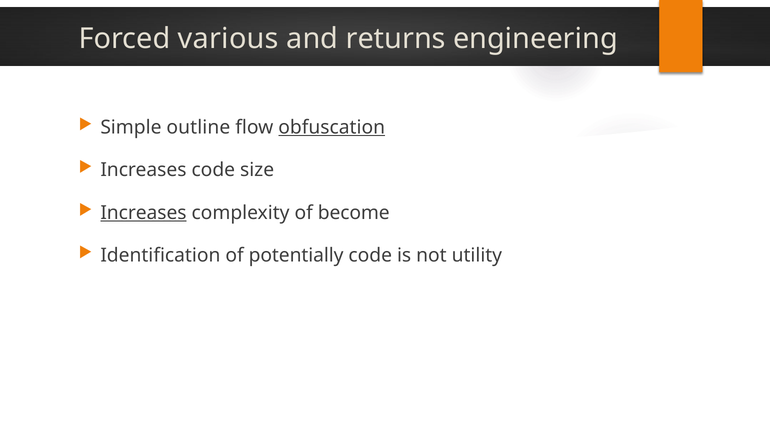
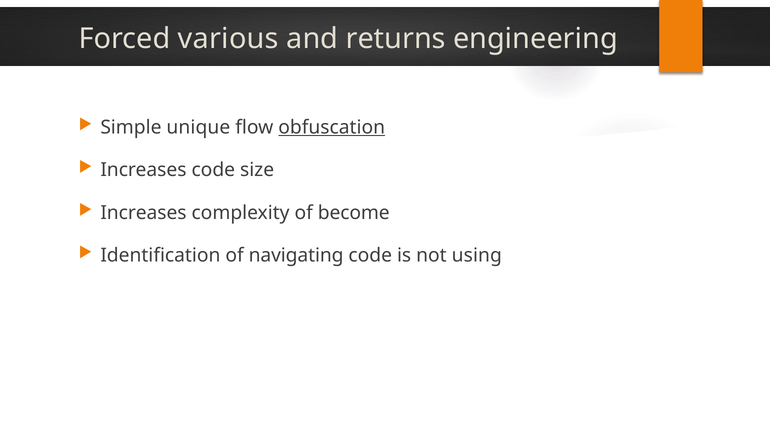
outline: outline -> unique
Increases at (143, 213) underline: present -> none
potentially: potentially -> navigating
utility: utility -> using
